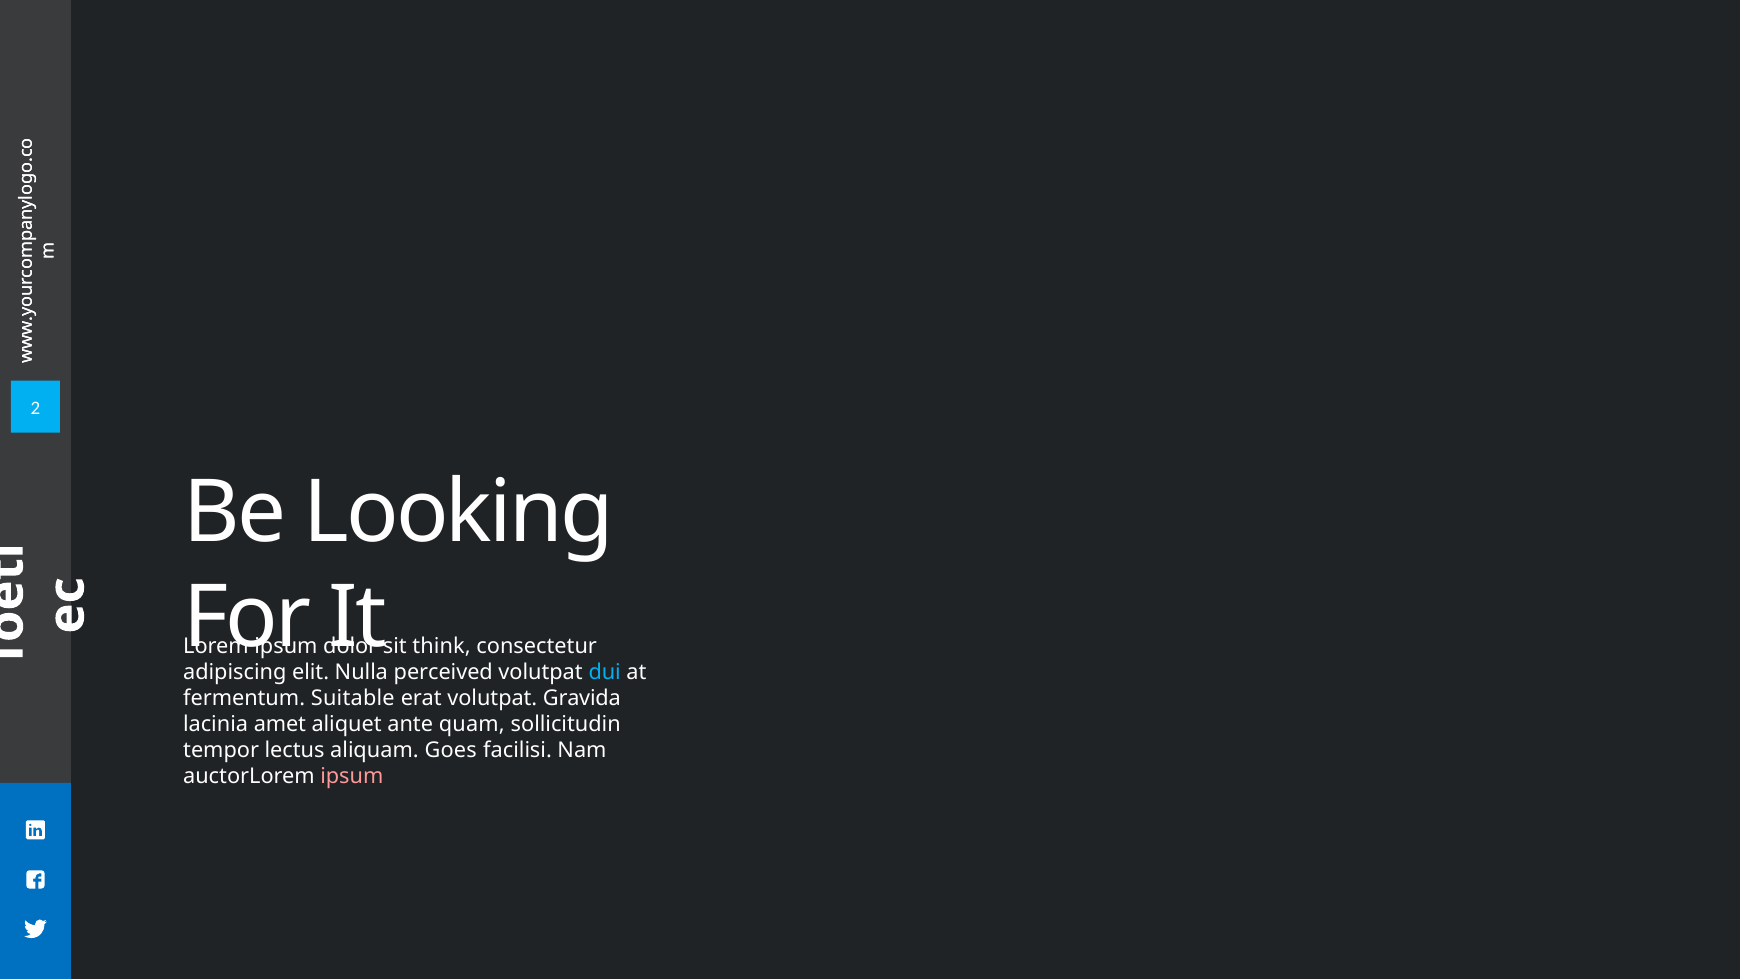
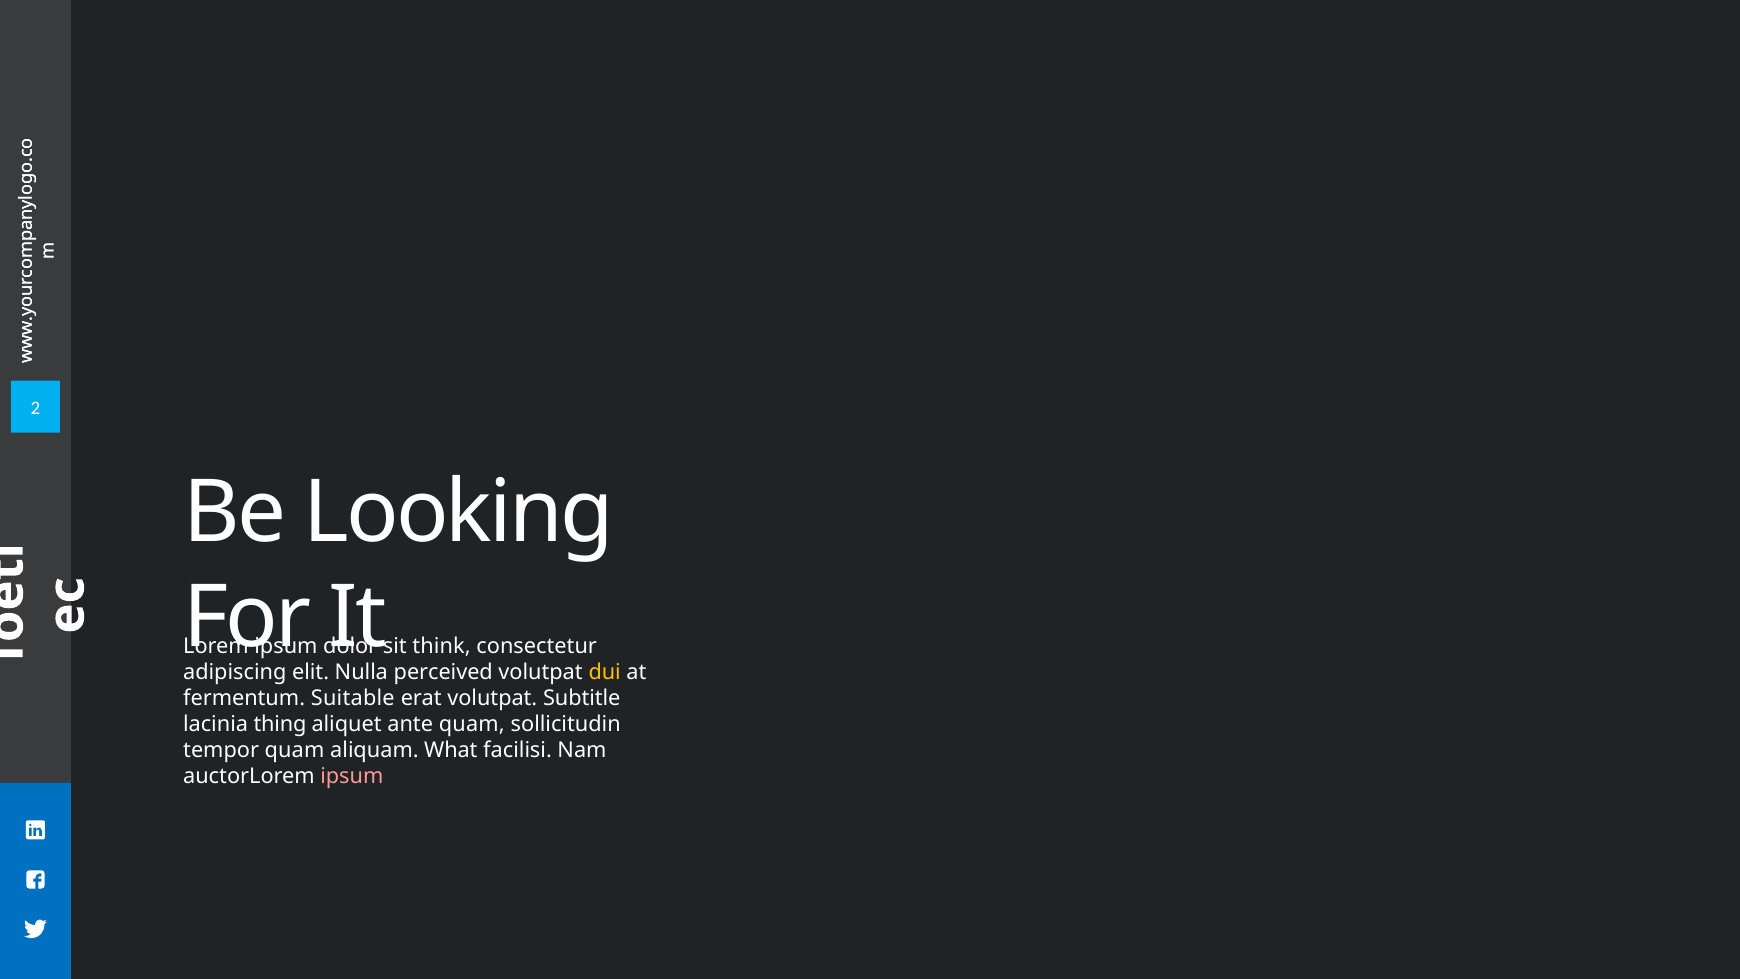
dui colour: light blue -> yellow
Gravida: Gravida -> Subtitle
amet: amet -> thing
tempor lectus: lectus -> quam
Goes: Goes -> What
